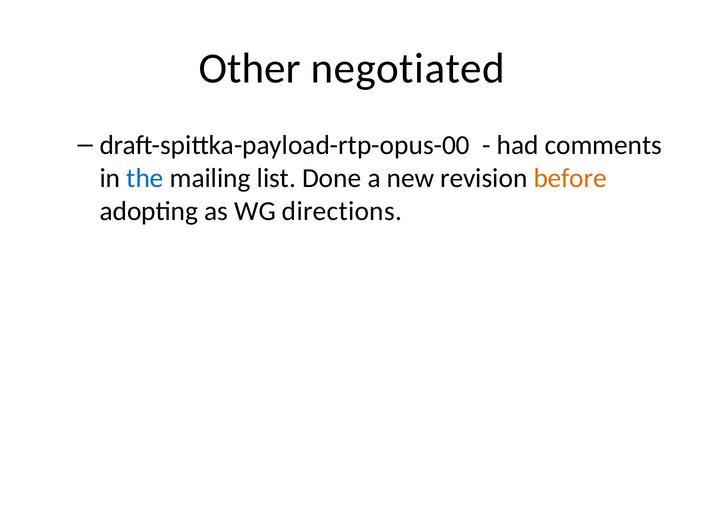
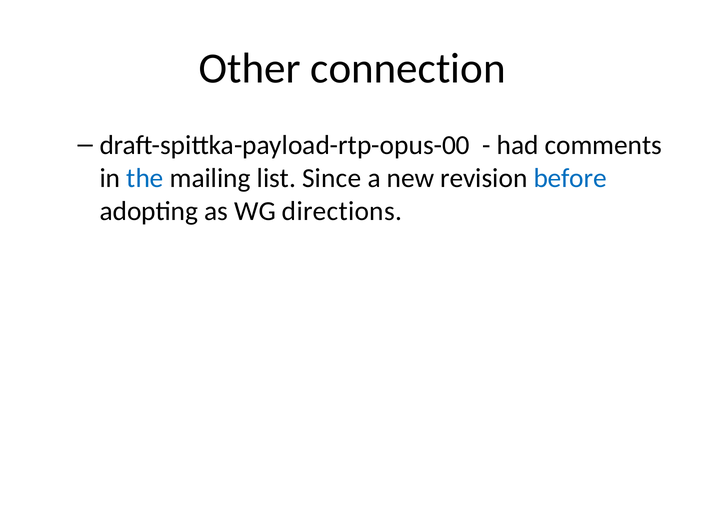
negotiated: negotiated -> connection
Done: Done -> Since
before colour: orange -> blue
